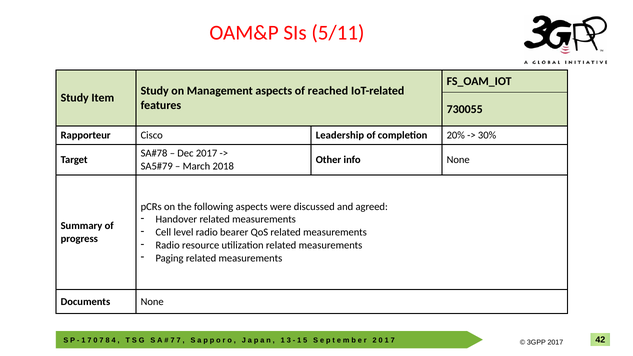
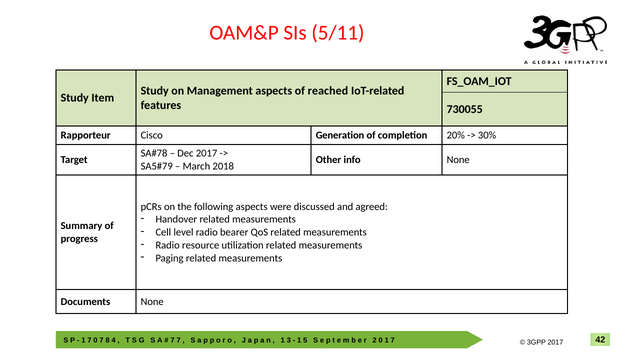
Leadership: Leadership -> Generation
